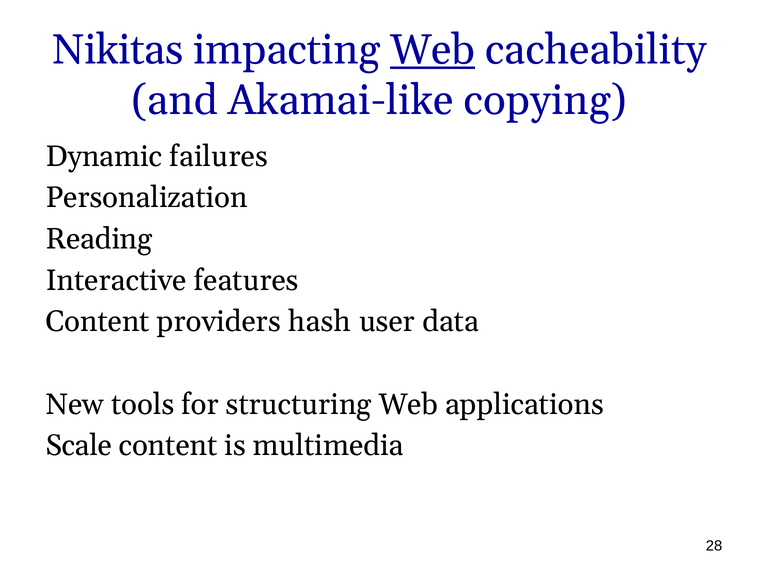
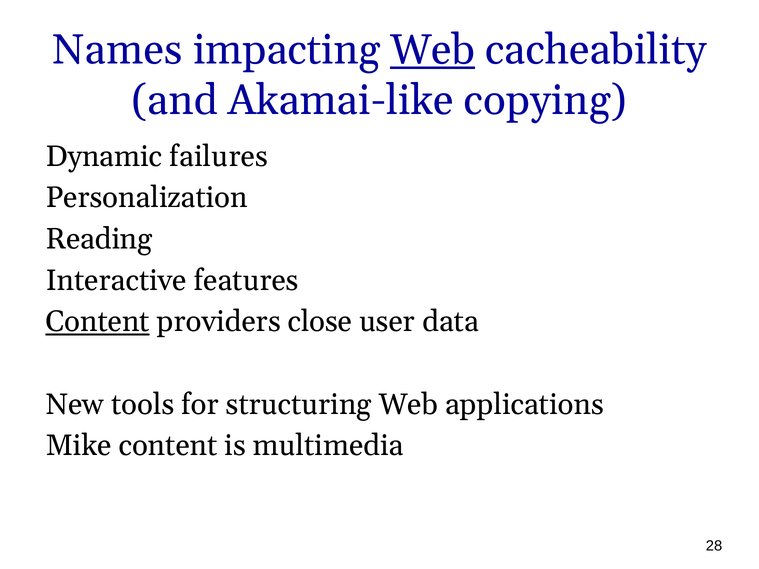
Nikitas: Nikitas -> Names
Content at (98, 322) underline: none -> present
hash: hash -> close
Scale: Scale -> Mike
